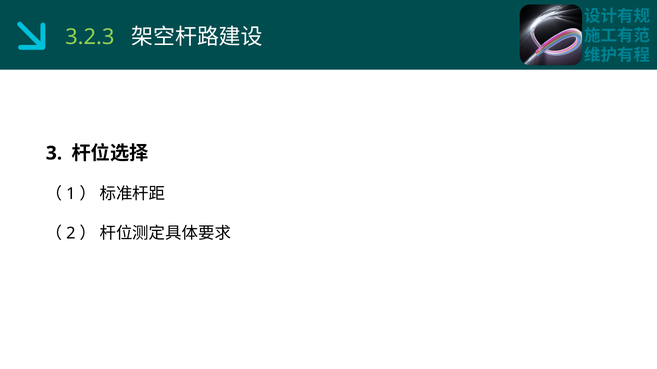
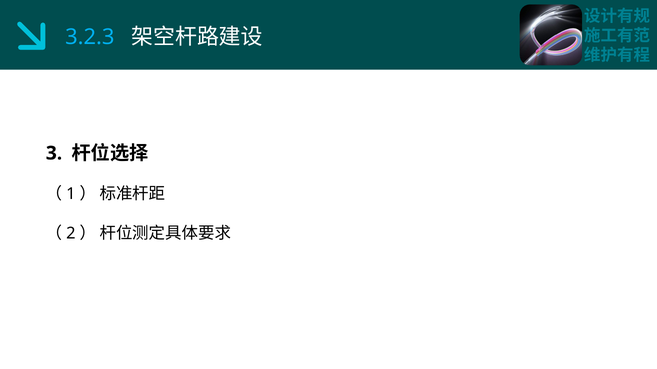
3.2.3 colour: light green -> light blue
